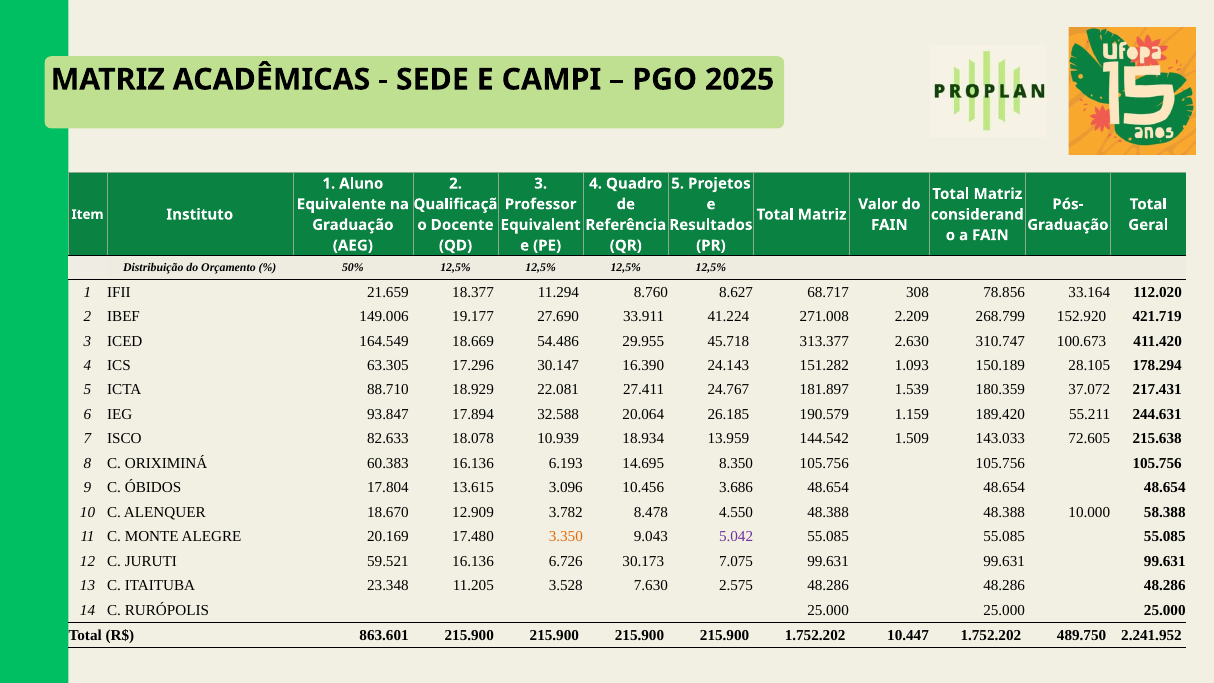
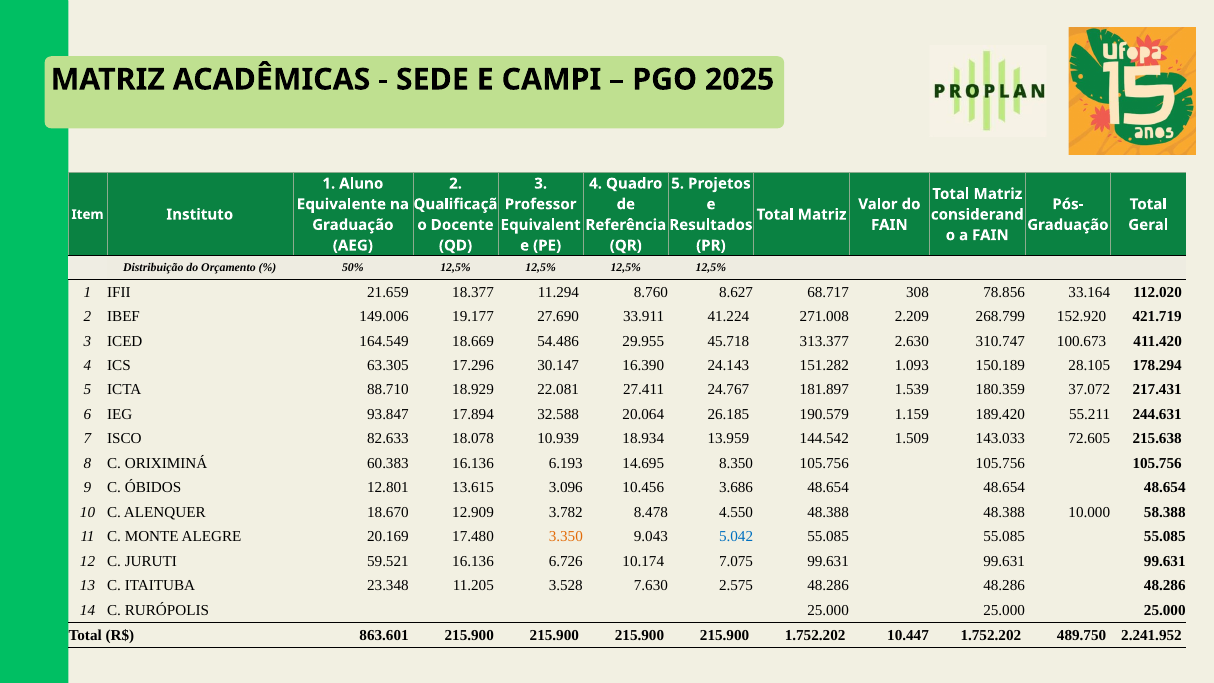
17.804: 17.804 -> 12.801
5.042 colour: purple -> blue
30.173: 30.173 -> 10.174
